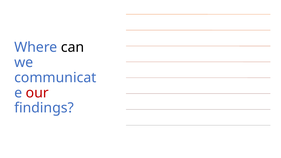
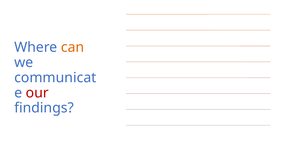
can colour: black -> orange
